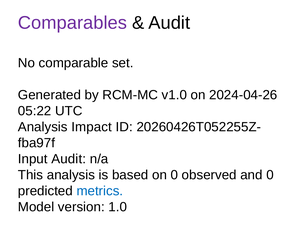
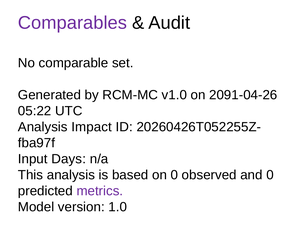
2024-04-26: 2024-04-26 -> 2091-04-26
Input Audit: Audit -> Days
metrics colour: blue -> purple
